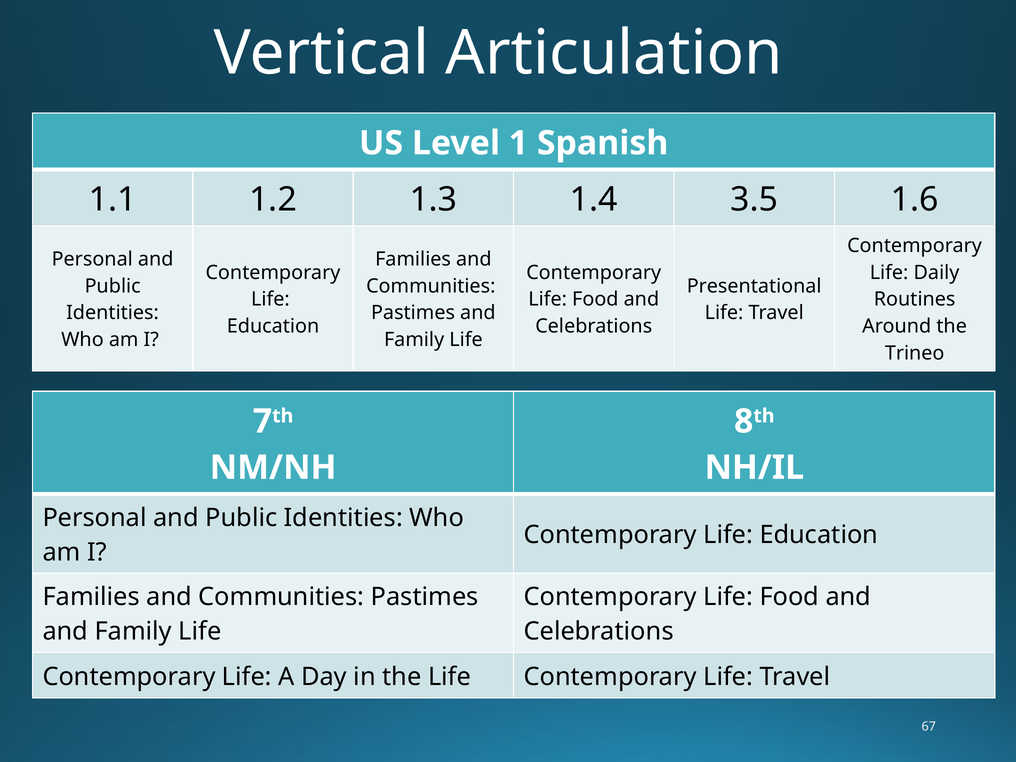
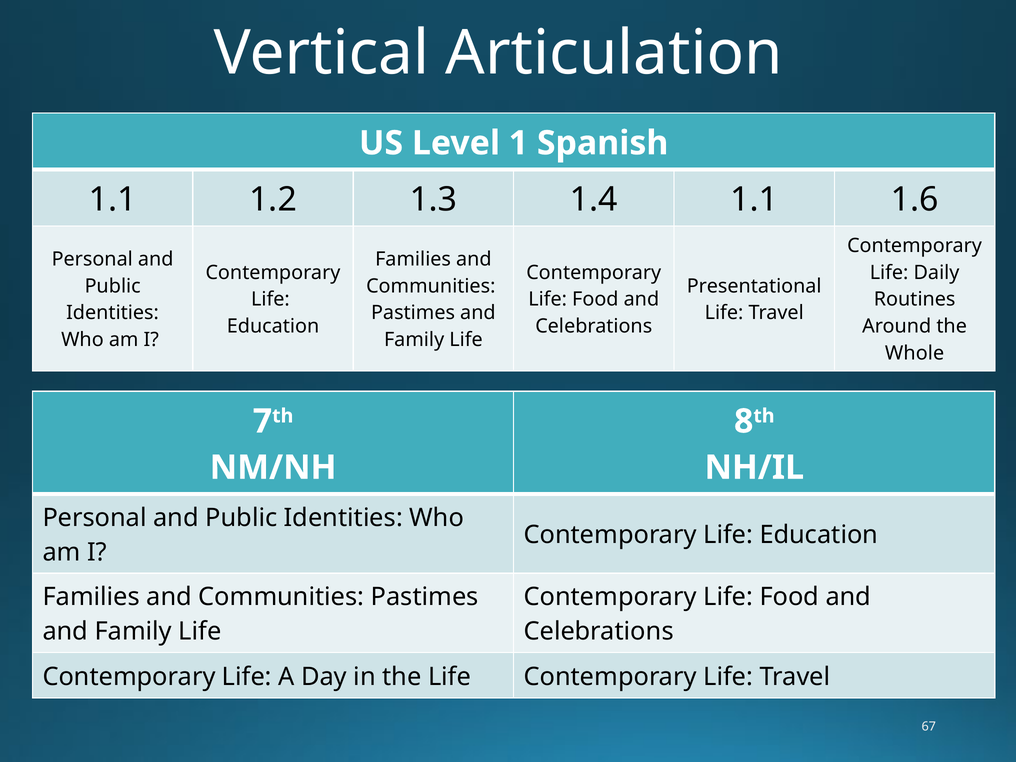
1.4 3.5: 3.5 -> 1.1
Trineo: Trineo -> Whole
